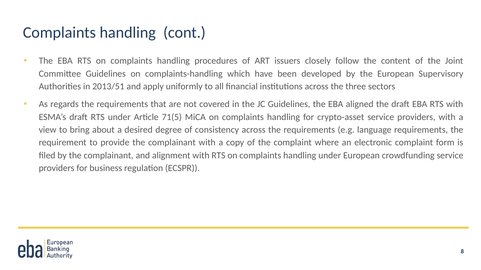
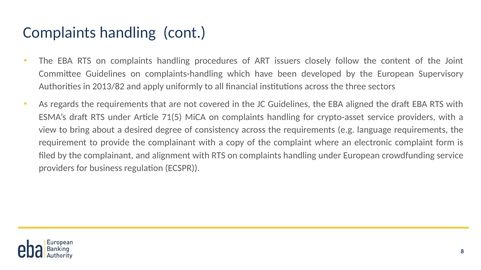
2013/51: 2013/51 -> 2013/82
